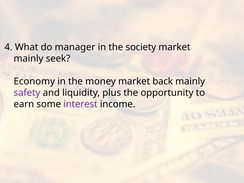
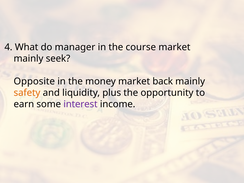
society: society -> course
Economy: Economy -> Opposite
safety colour: purple -> orange
